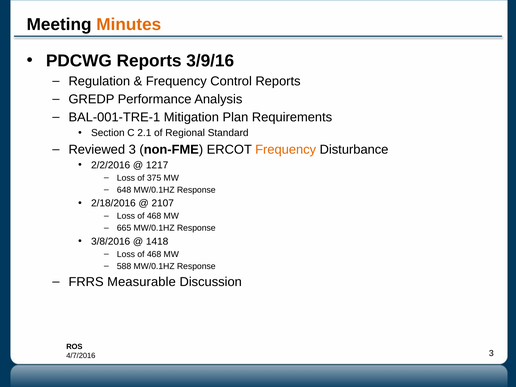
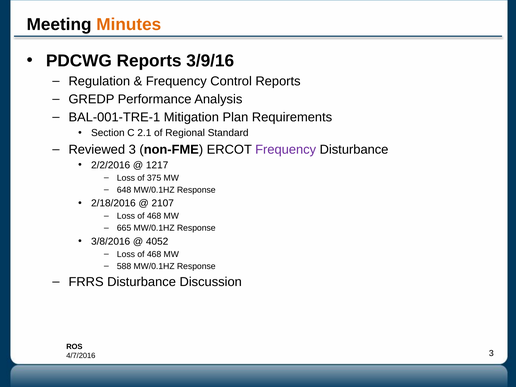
Frequency at (286, 149) colour: orange -> purple
1418: 1418 -> 4052
FRRS Measurable: Measurable -> Disturbance
